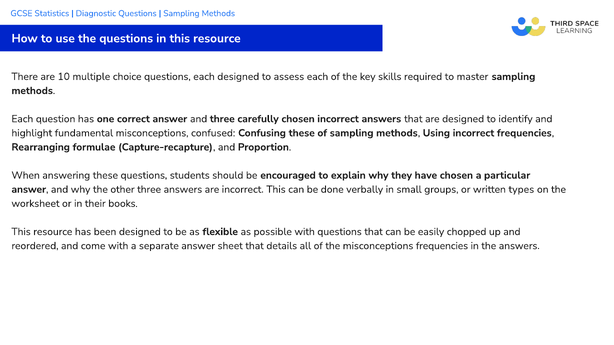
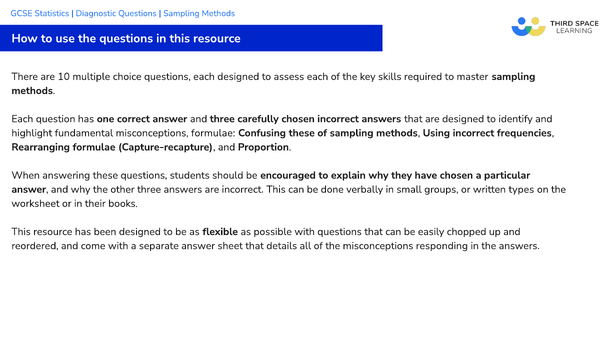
misconceptions confused: confused -> formulae
misconceptions frequencies: frequencies -> responding
